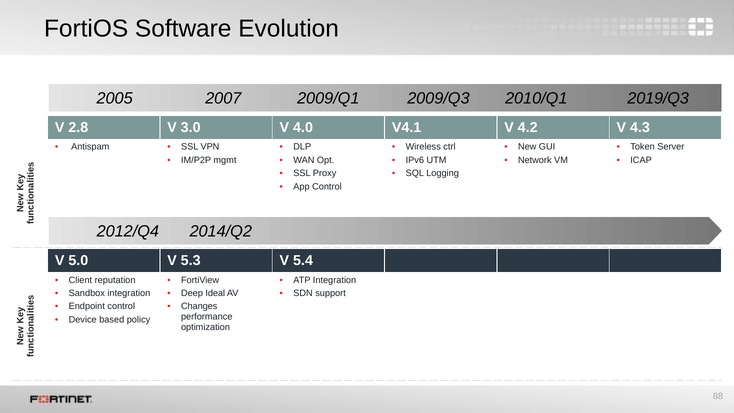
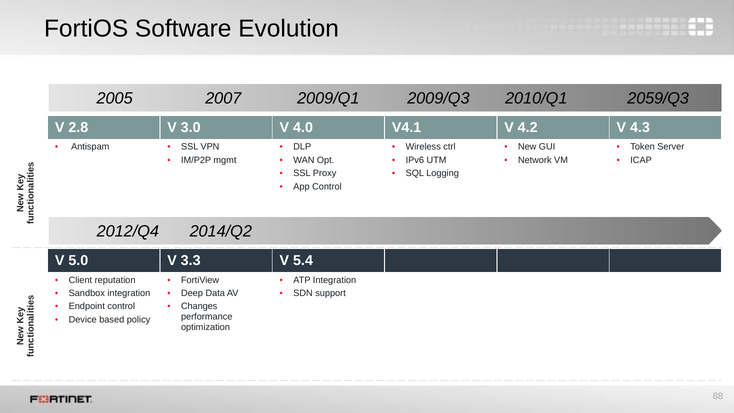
2019/Q3: 2019/Q3 -> 2059/Q3
5.3: 5.3 -> 3.3
Ideal: Ideal -> Data
